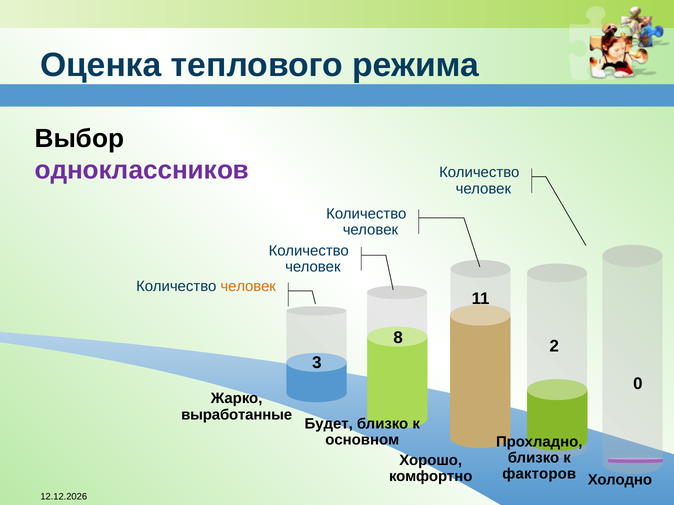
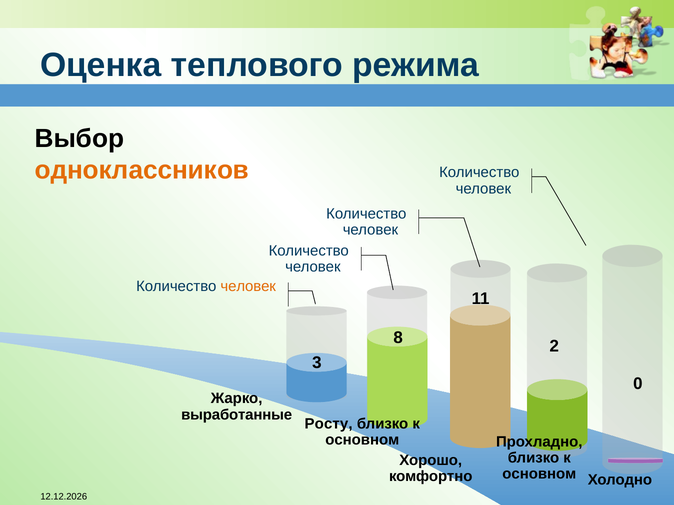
одноклассников colour: purple -> orange
Будет: Будет -> Росту
факторов at (539, 475): факторов -> основном
